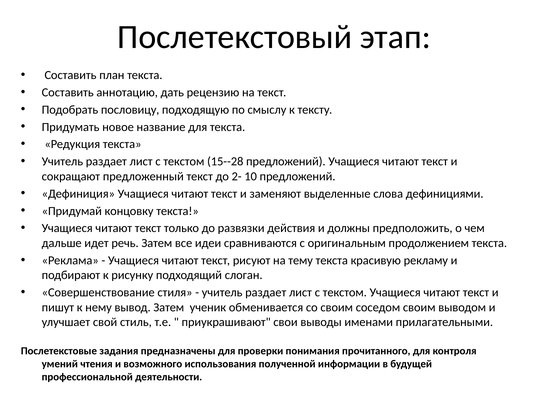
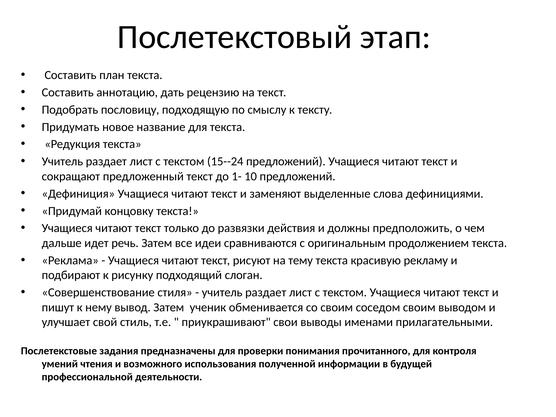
15--28: 15--28 -> 15--24
2-: 2- -> 1-
